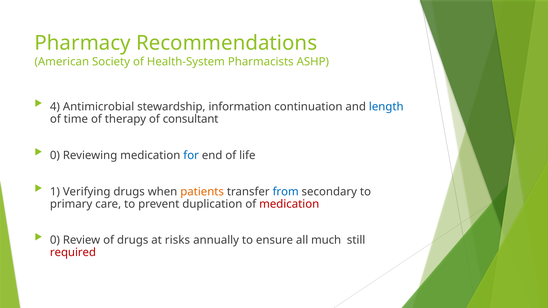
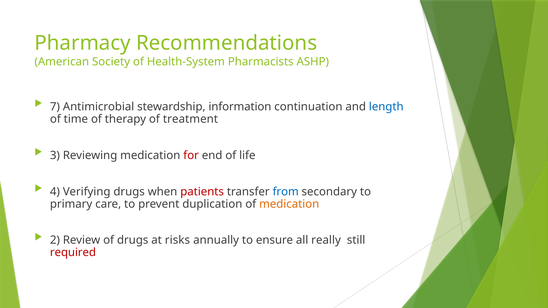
4: 4 -> 7
consultant: consultant -> treatment
0 at (55, 155): 0 -> 3
for colour: blue -> red
1: 1 -> 4
patients colour: orange -> red
medication at (289, 204) colour: red -> orange
0 at (55, 240): 0 -> 2
much: much -> really
